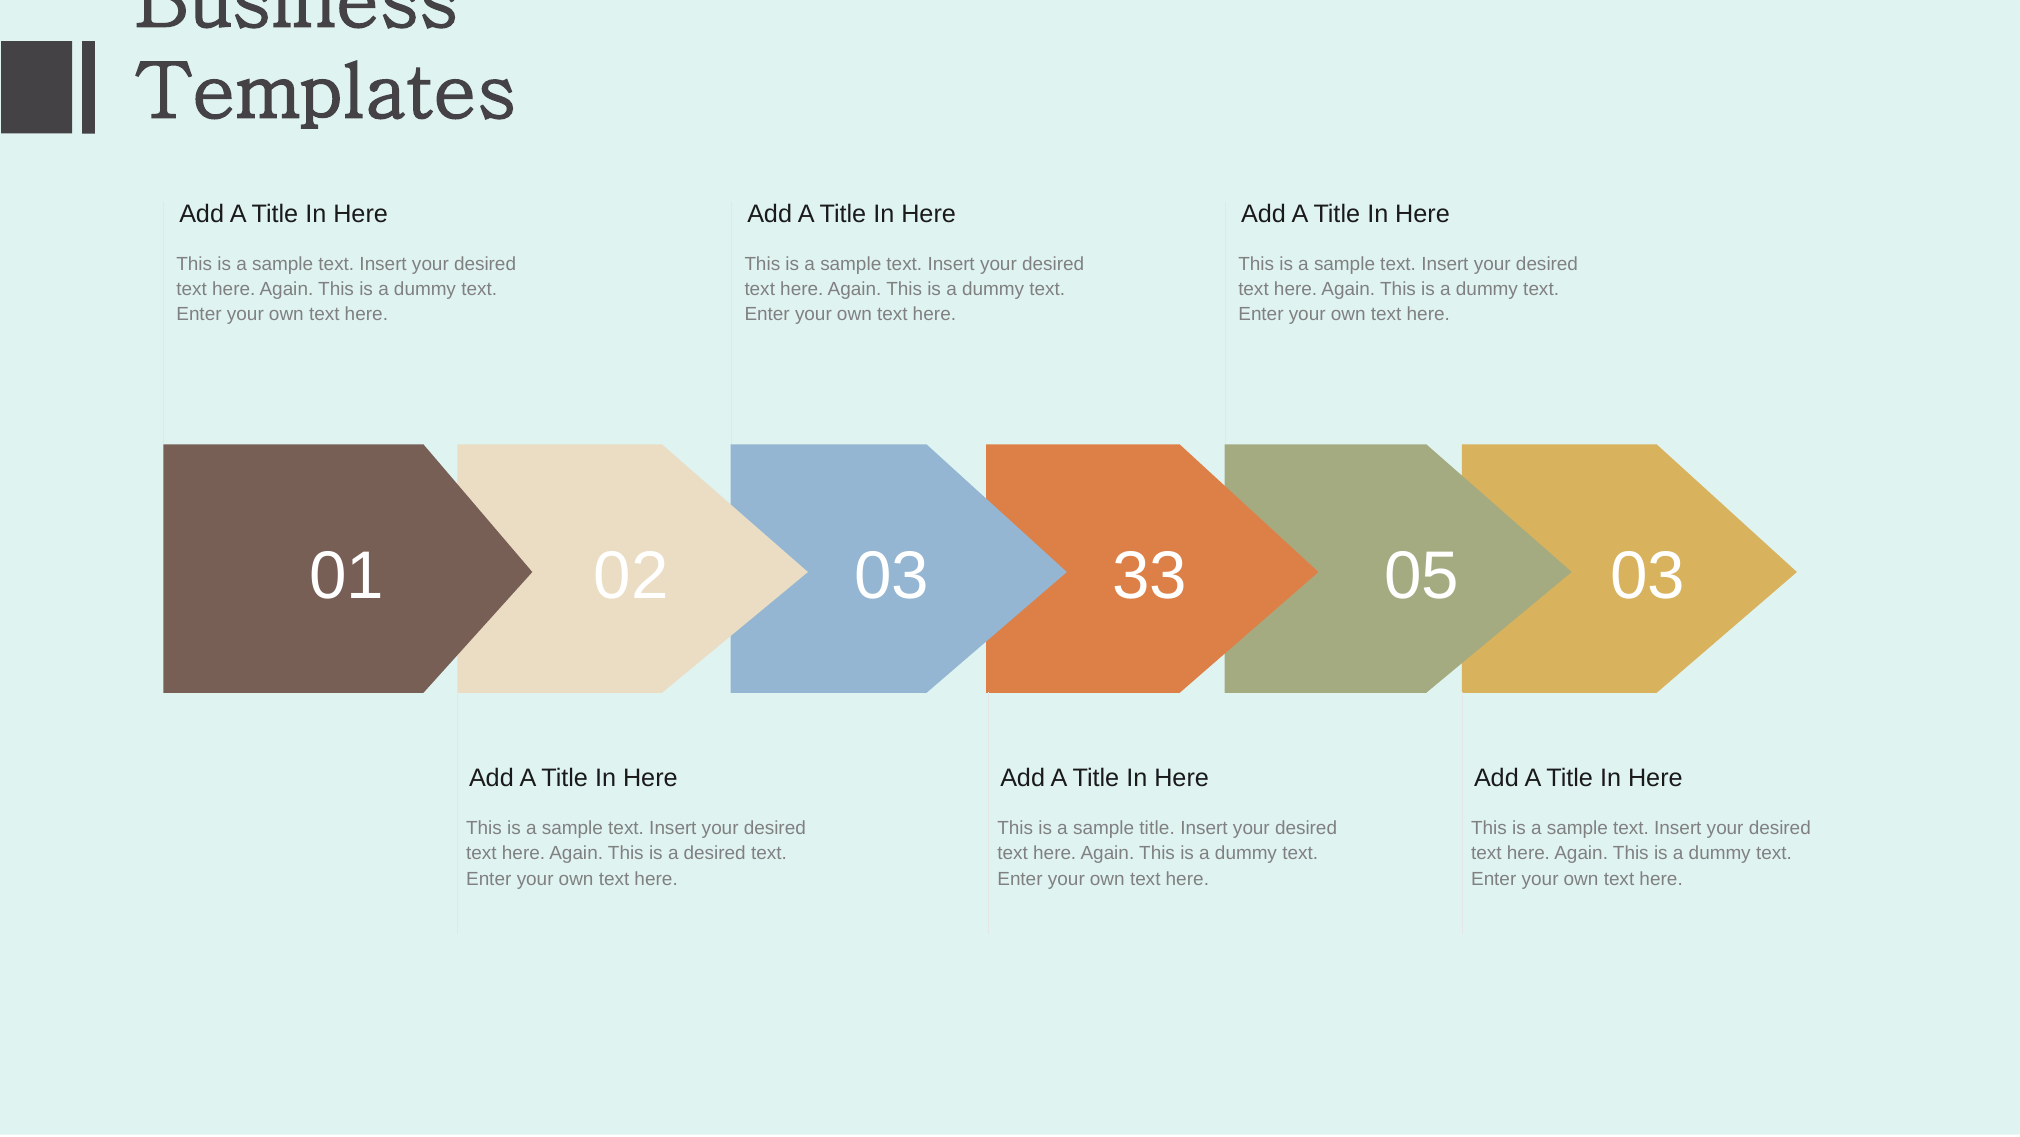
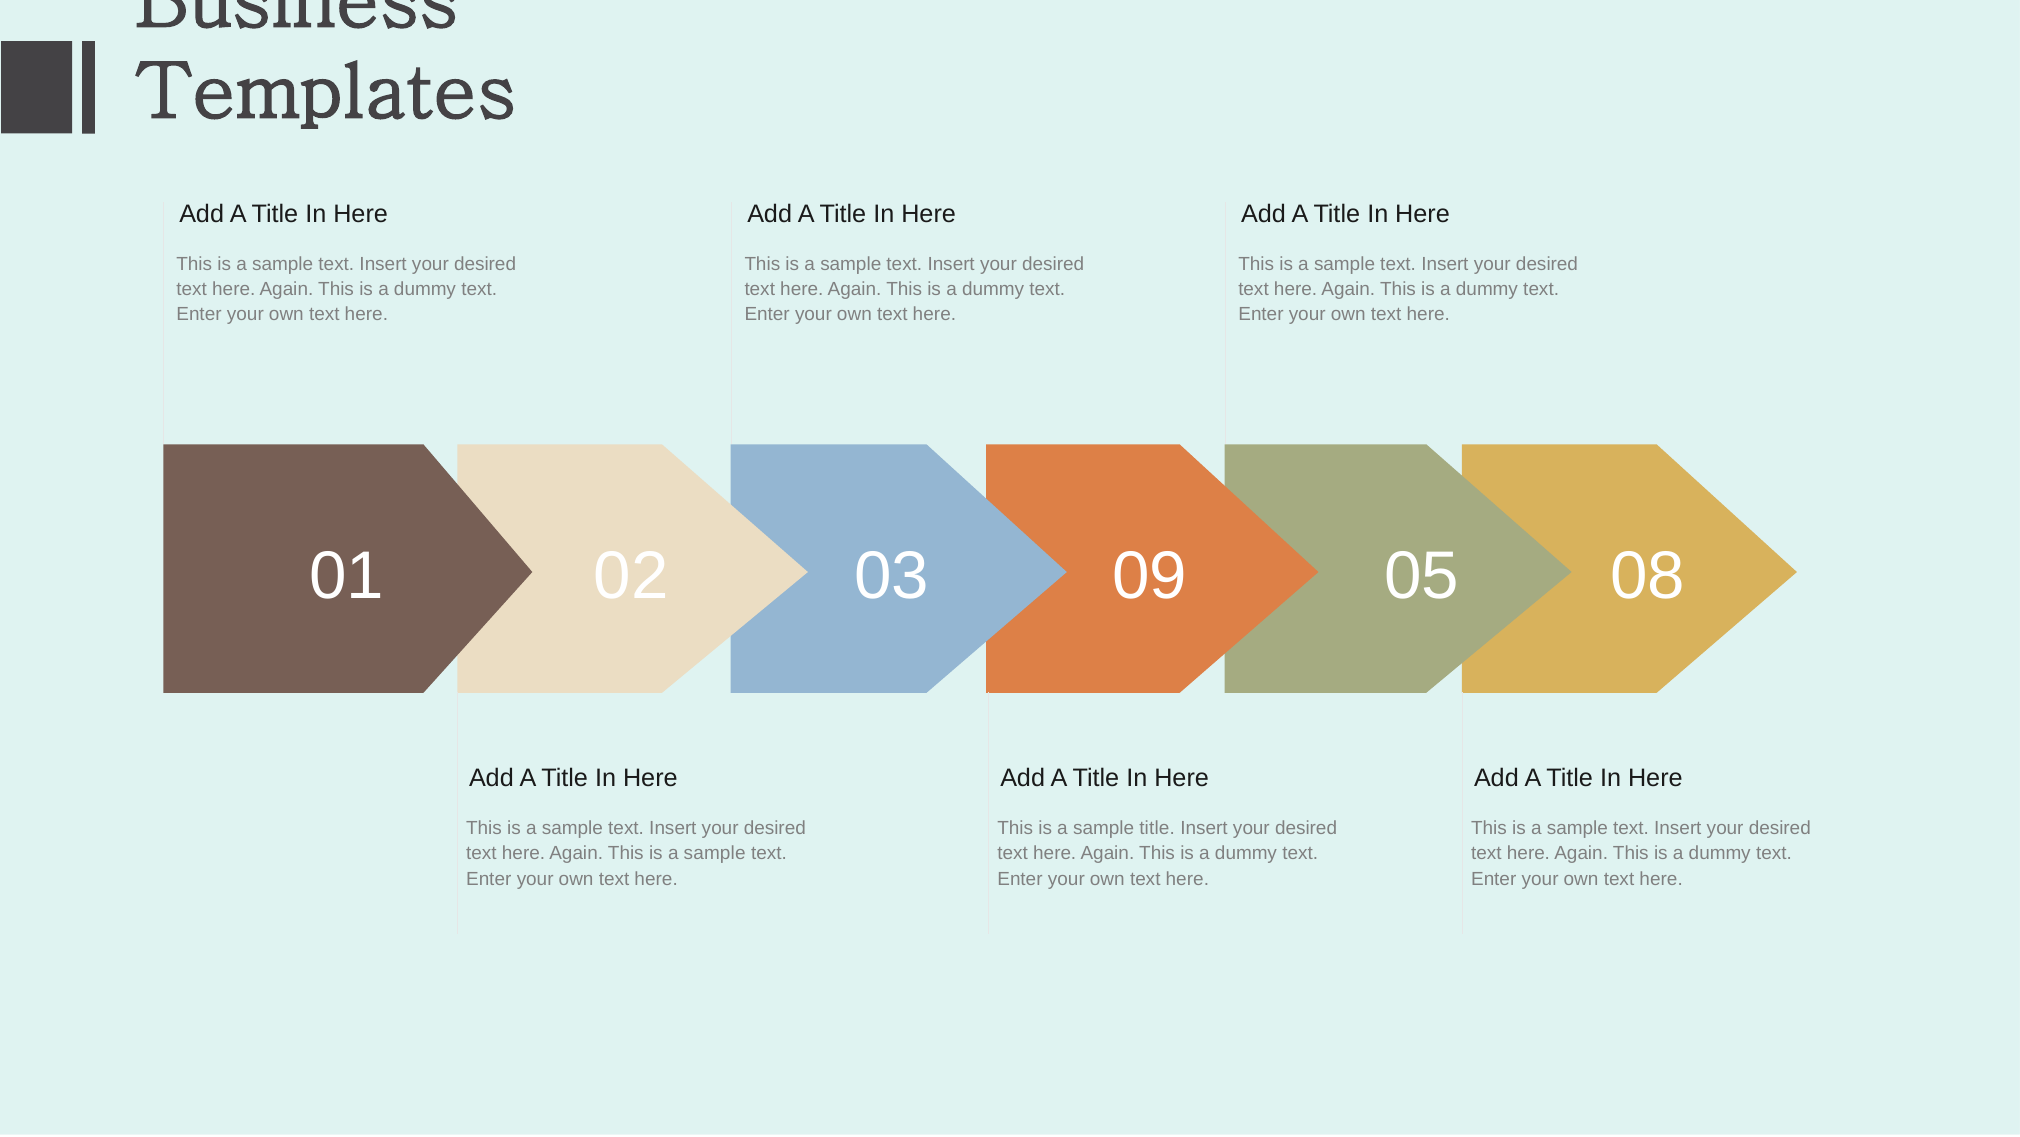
33: 33 -> 09
05 03: 03 -> 08
desired at (715, 853): desired -> sample
